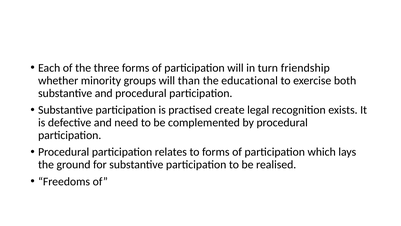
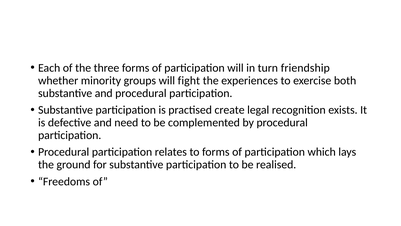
than: than -> fight
educational: educational -> experiences
